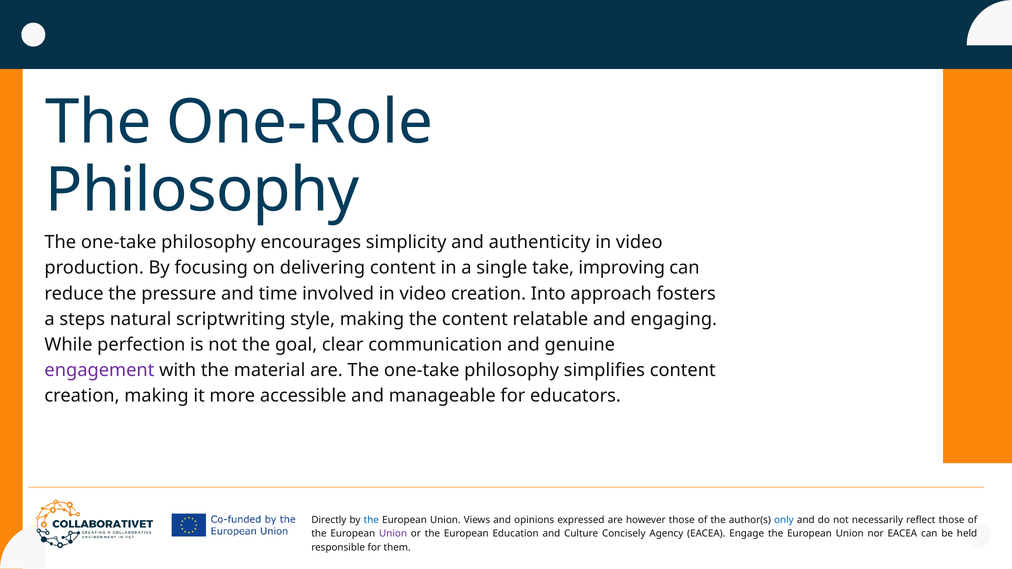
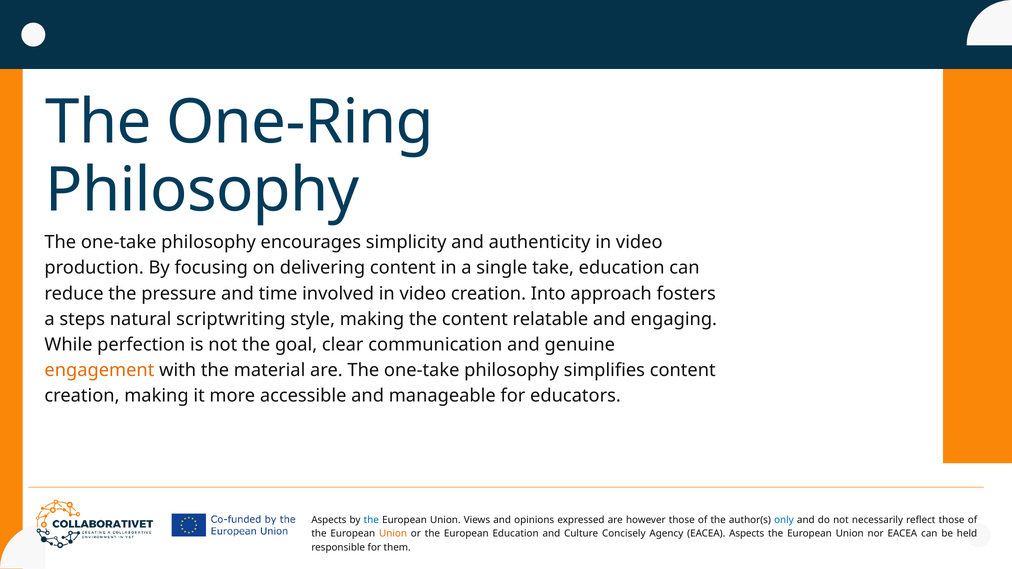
One-Role: One-Role -> One-Ring
take improving: improving -> education
engagement colour: purple -> orange
Directly at (329, 520): Directly -> Aspects
Union at (393, 534) colour: purple -> orange
EACEA Engage: Engage -> Aspects
